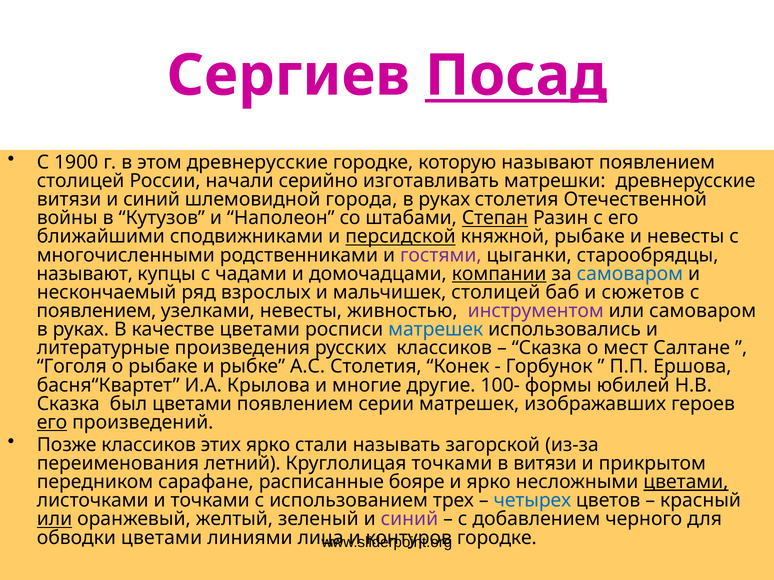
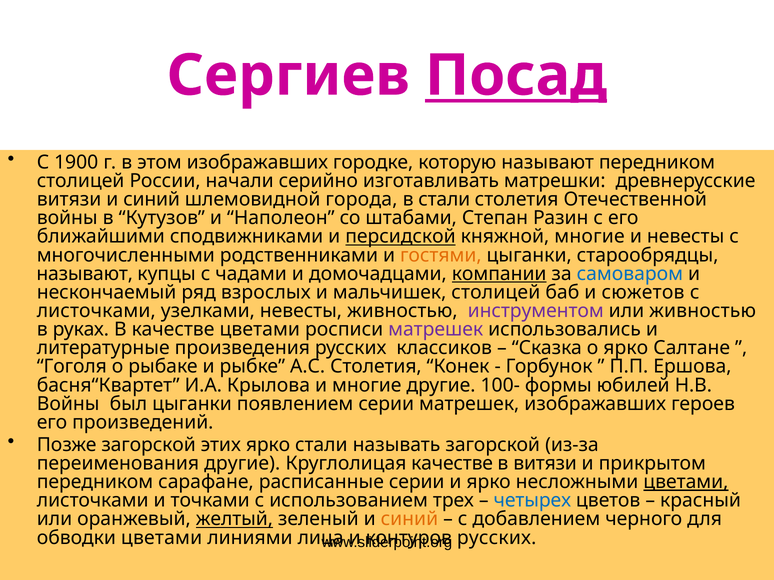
этом древнерусские: древнерусские -> изображавших
называют появлением: появлением -> передником
руках at (444, 200): руках -> стали
Степан underline: present -> none
княжной рыбаке: рыбаке -> многие
гостями colour: purple -> orange
появлением at (96, 311): появлением -> листочками
или самоваром: самоваром -> живностью
матрешек at (436, 330) colour: blue -> purple
о мест: мест -> ярко
Сказка at (68, 404): Сказка -> Войны
был цветами: цветами -> цыганки
его at (52, 423) underline: present -> none
Позже классиков: классиков -> загорской
переименования летний: летний -> другие
Круглолицая точками: точками -> качестве
расписанные бояре: бояре -> серии
или at (54, 520) underline: present -> none
желтый underline: none -> present
синий at (409, 520) colour: purple -> orange
городке at (497, 538): городке -> русских
